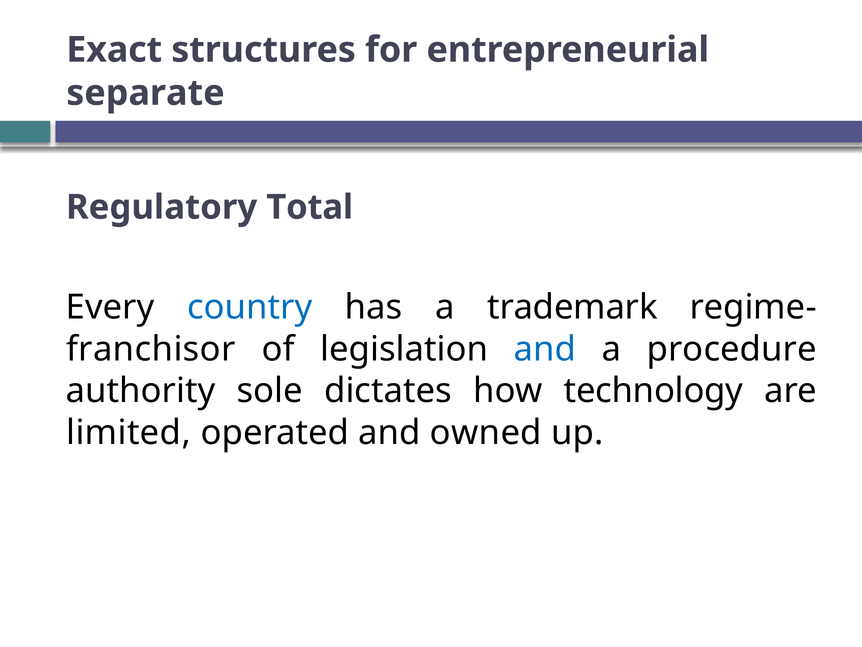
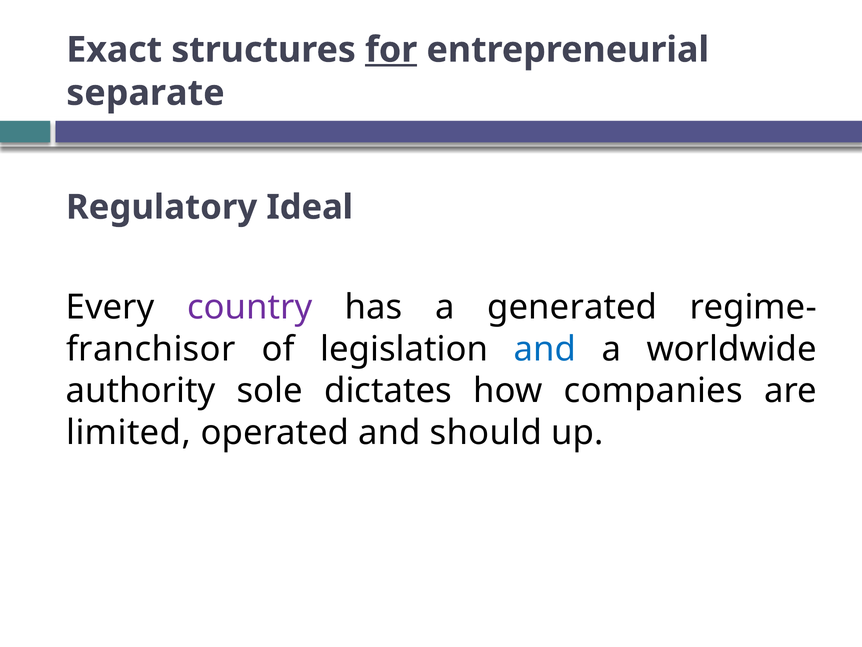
for underline: none -> present
Total: Total -> Ideal
country colour: blue -> purple
trademark: trademark -> generated
procedure: procedure -> worldwide
technology: technology -> companies
owned: owned -> should
